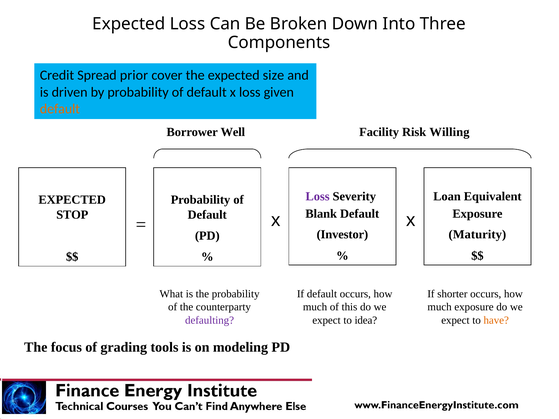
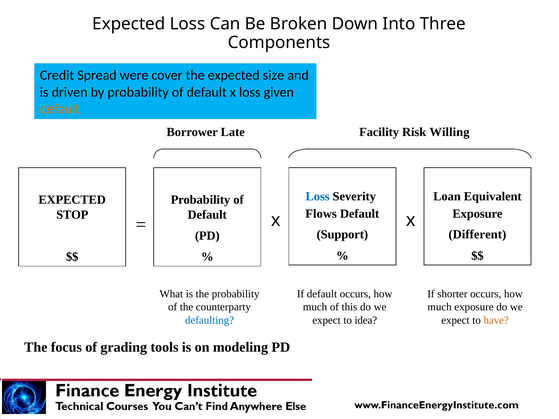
prior: prior -> were
Well: Well -> Late
Loss at (318, 196) colour: purple -> blue
Blank: Blank -> Flows
Investor: Investor -> Support
Maturity: Maturity -> Different
defaulting colour: purple -> blue
